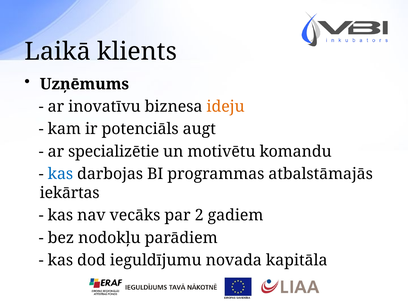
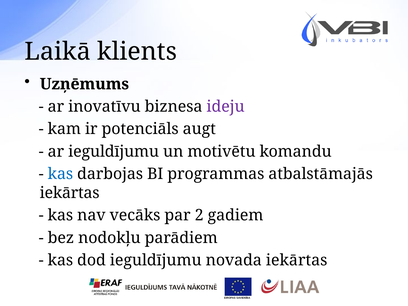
ideju colour: orange -> purple
ar specializētie: specializētie -> ieguldījumu
novada kapitāla: kapitāla -> iekārtas
